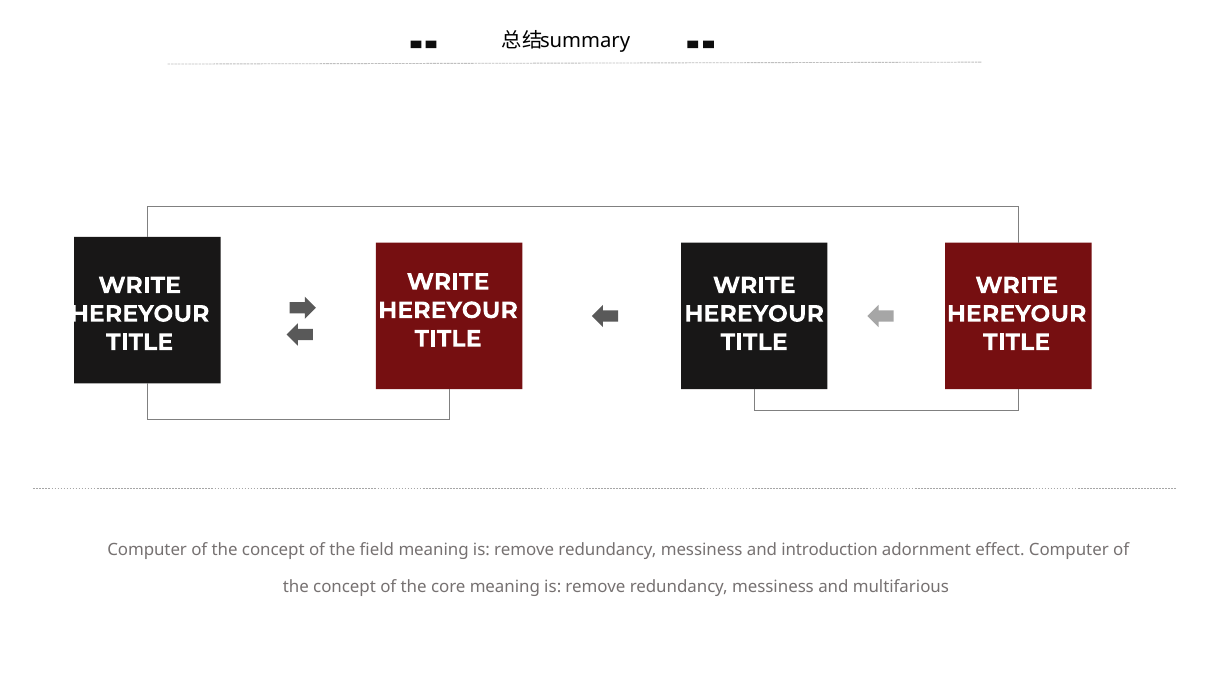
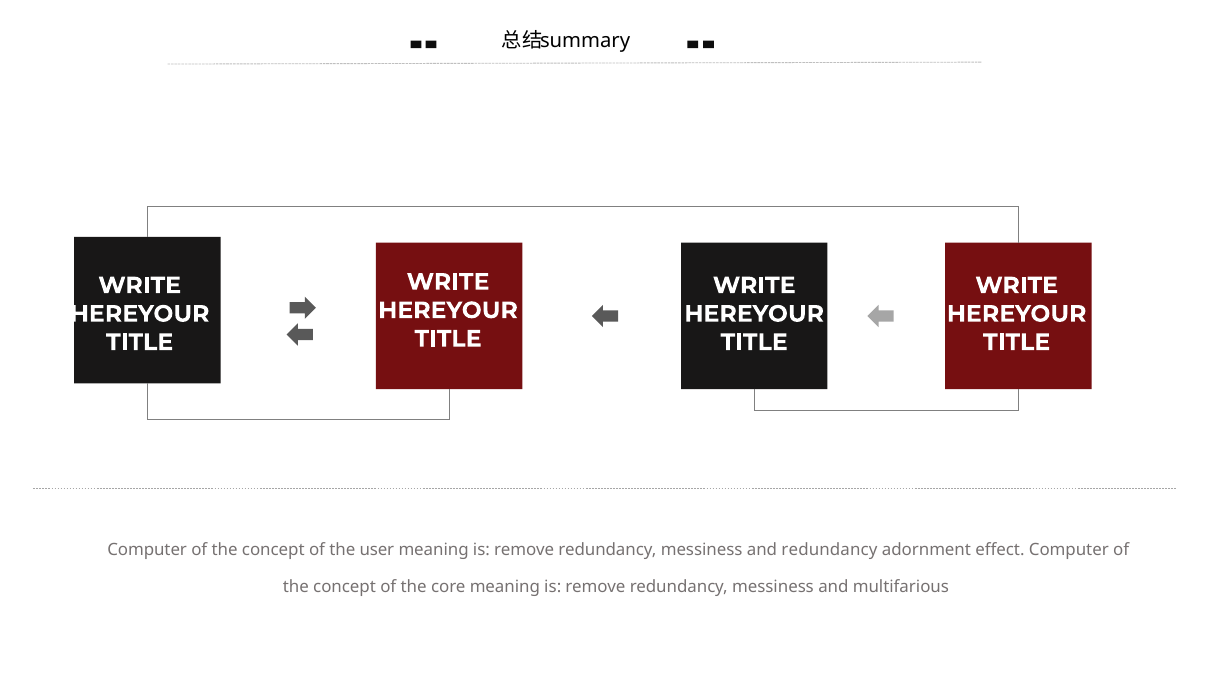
field: field -> user
and introduction: introduction -> redundancy
